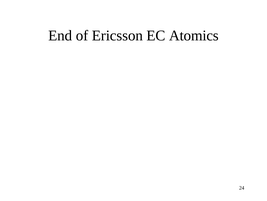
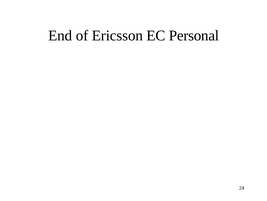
Atomics: Atomics -> Personal
